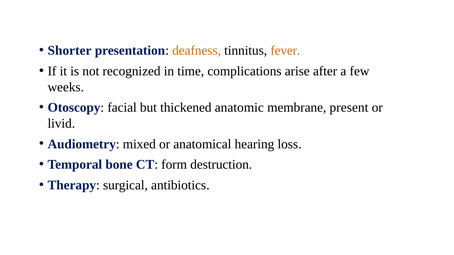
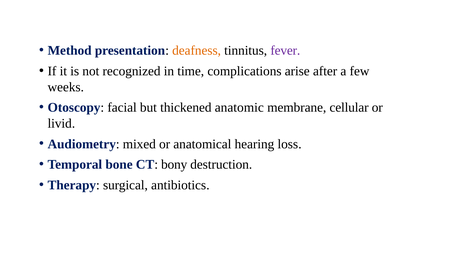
Shorter: Shorter -> Method
fever colour: orange -> purple
present: present -> cellular
form: form -> bony
